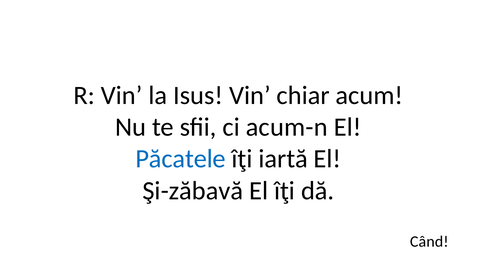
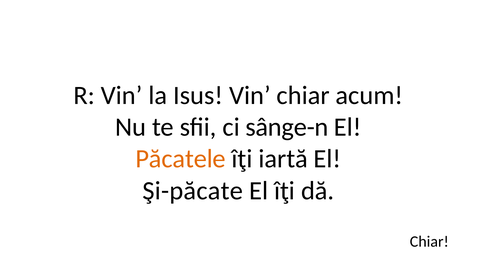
acum-n: acum-n -> sânge-n
Păcatele colour: blue -> orange
Şi-zăbavă: Şi-zăbavă -> Şi-păcate
Când at (429, 242): Când -> Chiar
